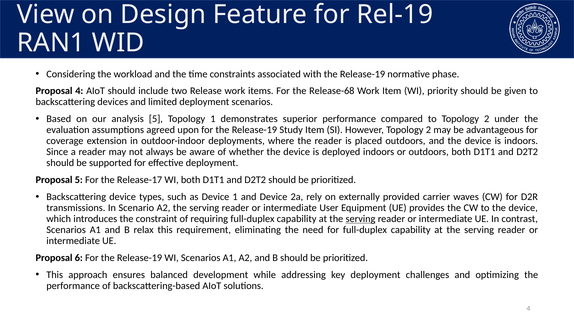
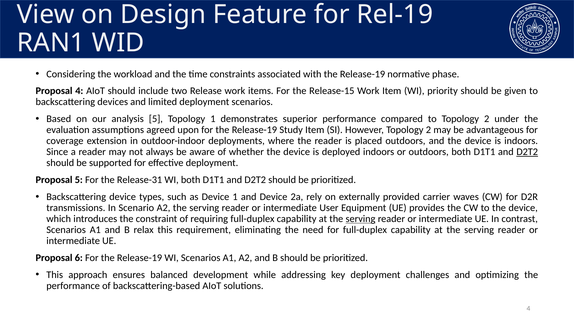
Release-68: Release-68 -> Release-15
D2T2 at (527, 152) underline: none -> present
Release-17: Release-17 -> Release-31
